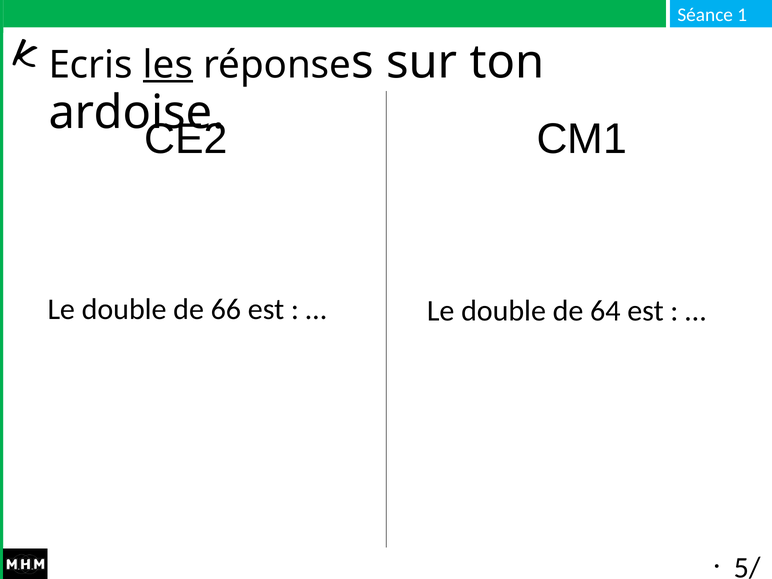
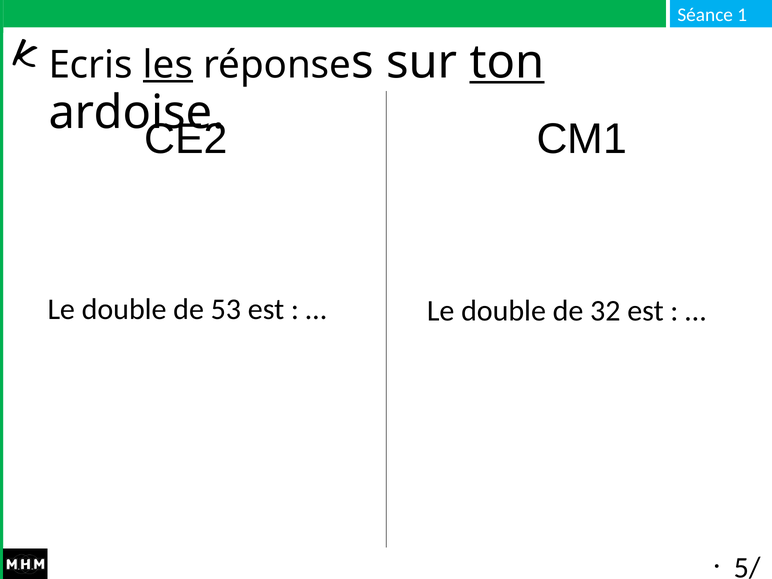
ton underline: none -> present
66: 66 -> 53
64: 64 -> 32
